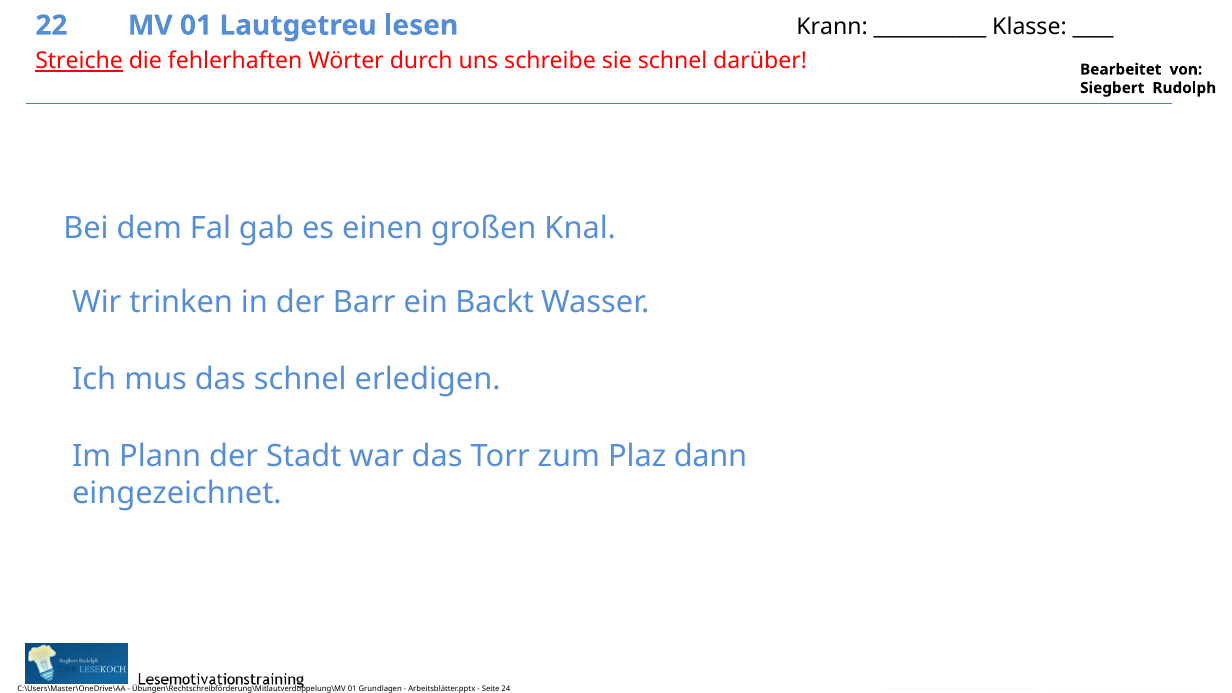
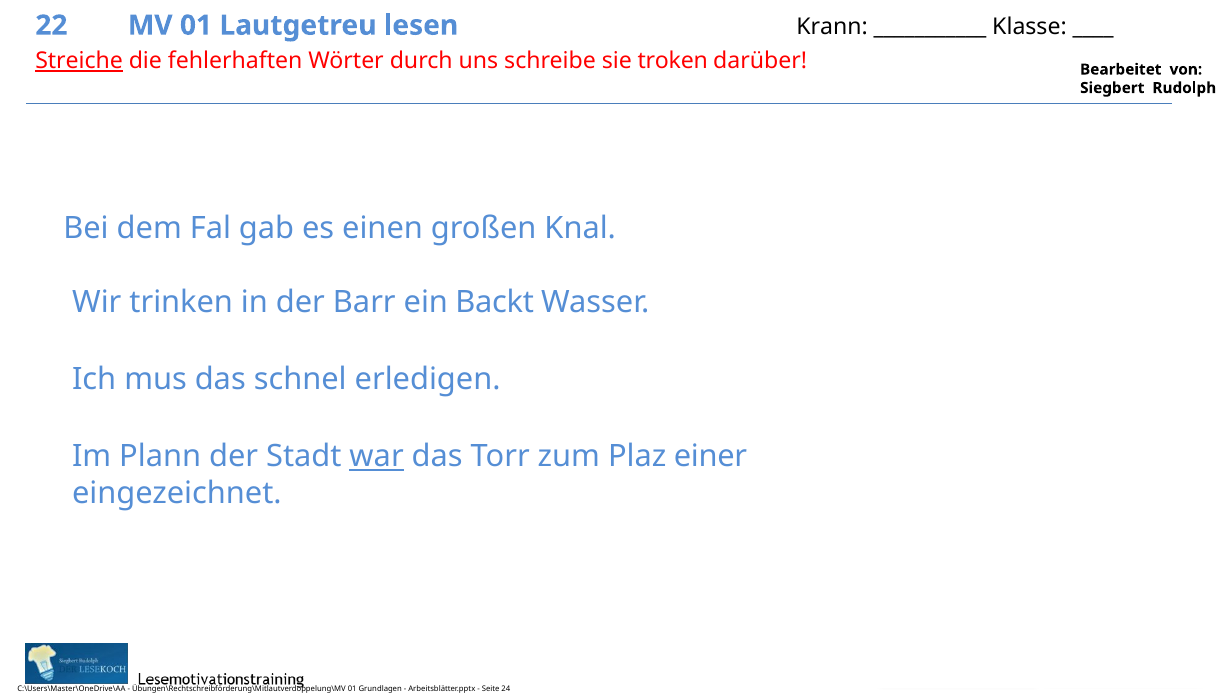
sie schnel: schnel -> troken
war underline: none -> present
dann: dann -> einer
